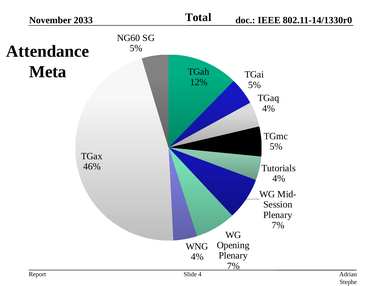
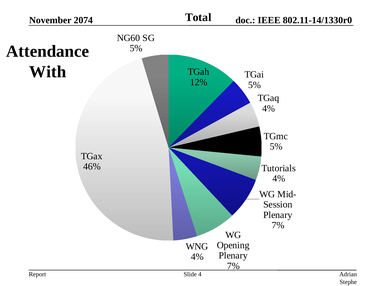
2033: 2033 -> 2074
Meta: Meta -> With
